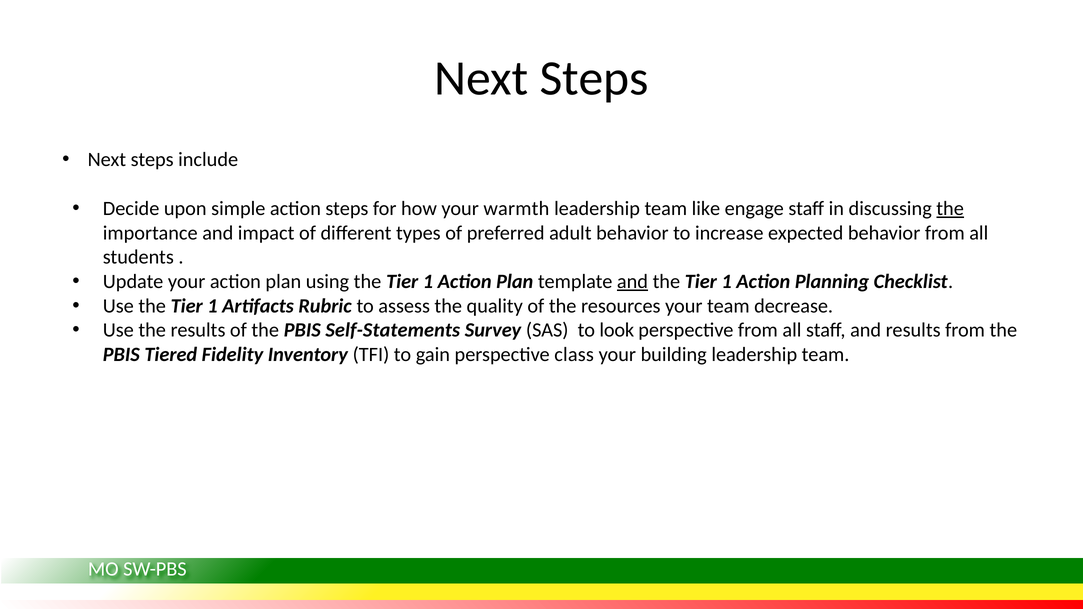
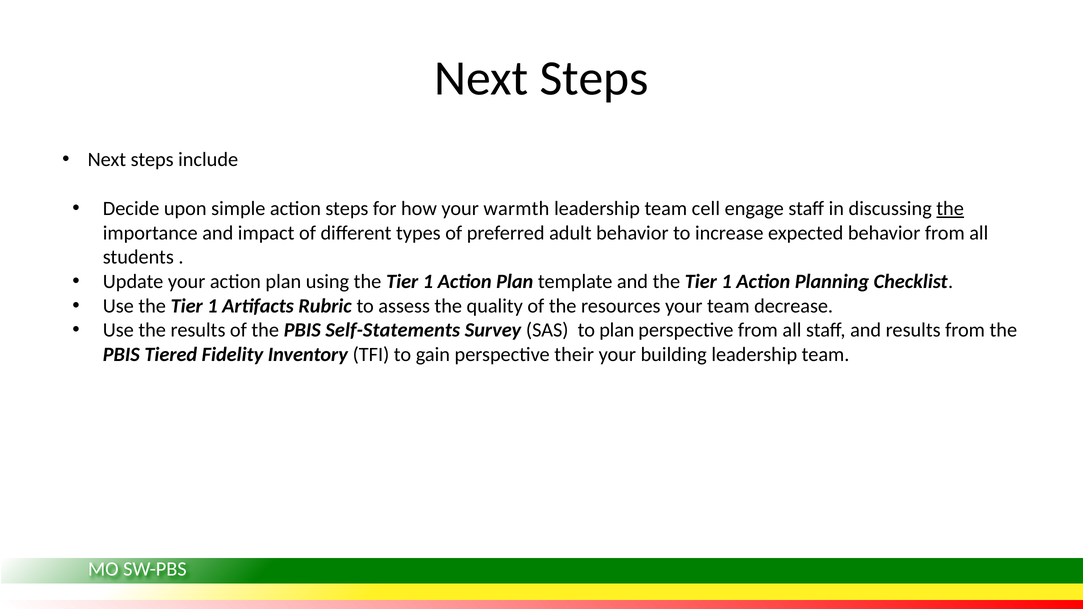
like: like -> cell
and at (632, 282) underline: present -> none
to look: look -> plan
class: class -> their
